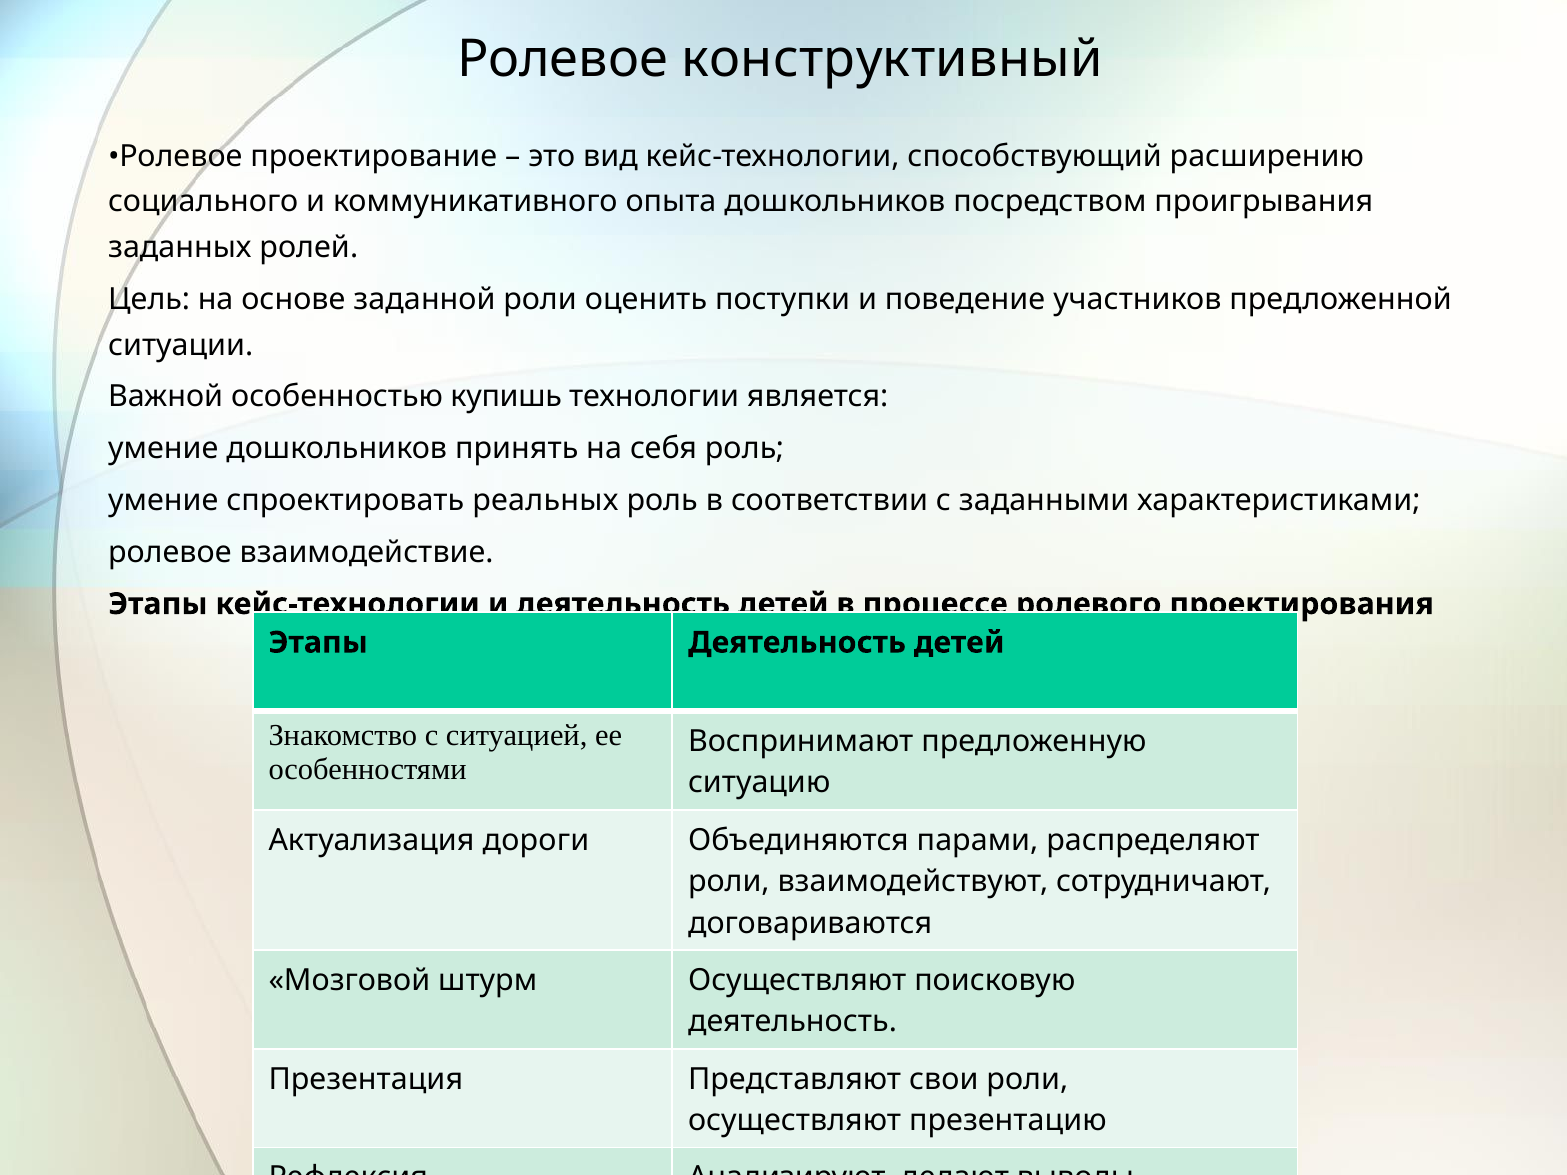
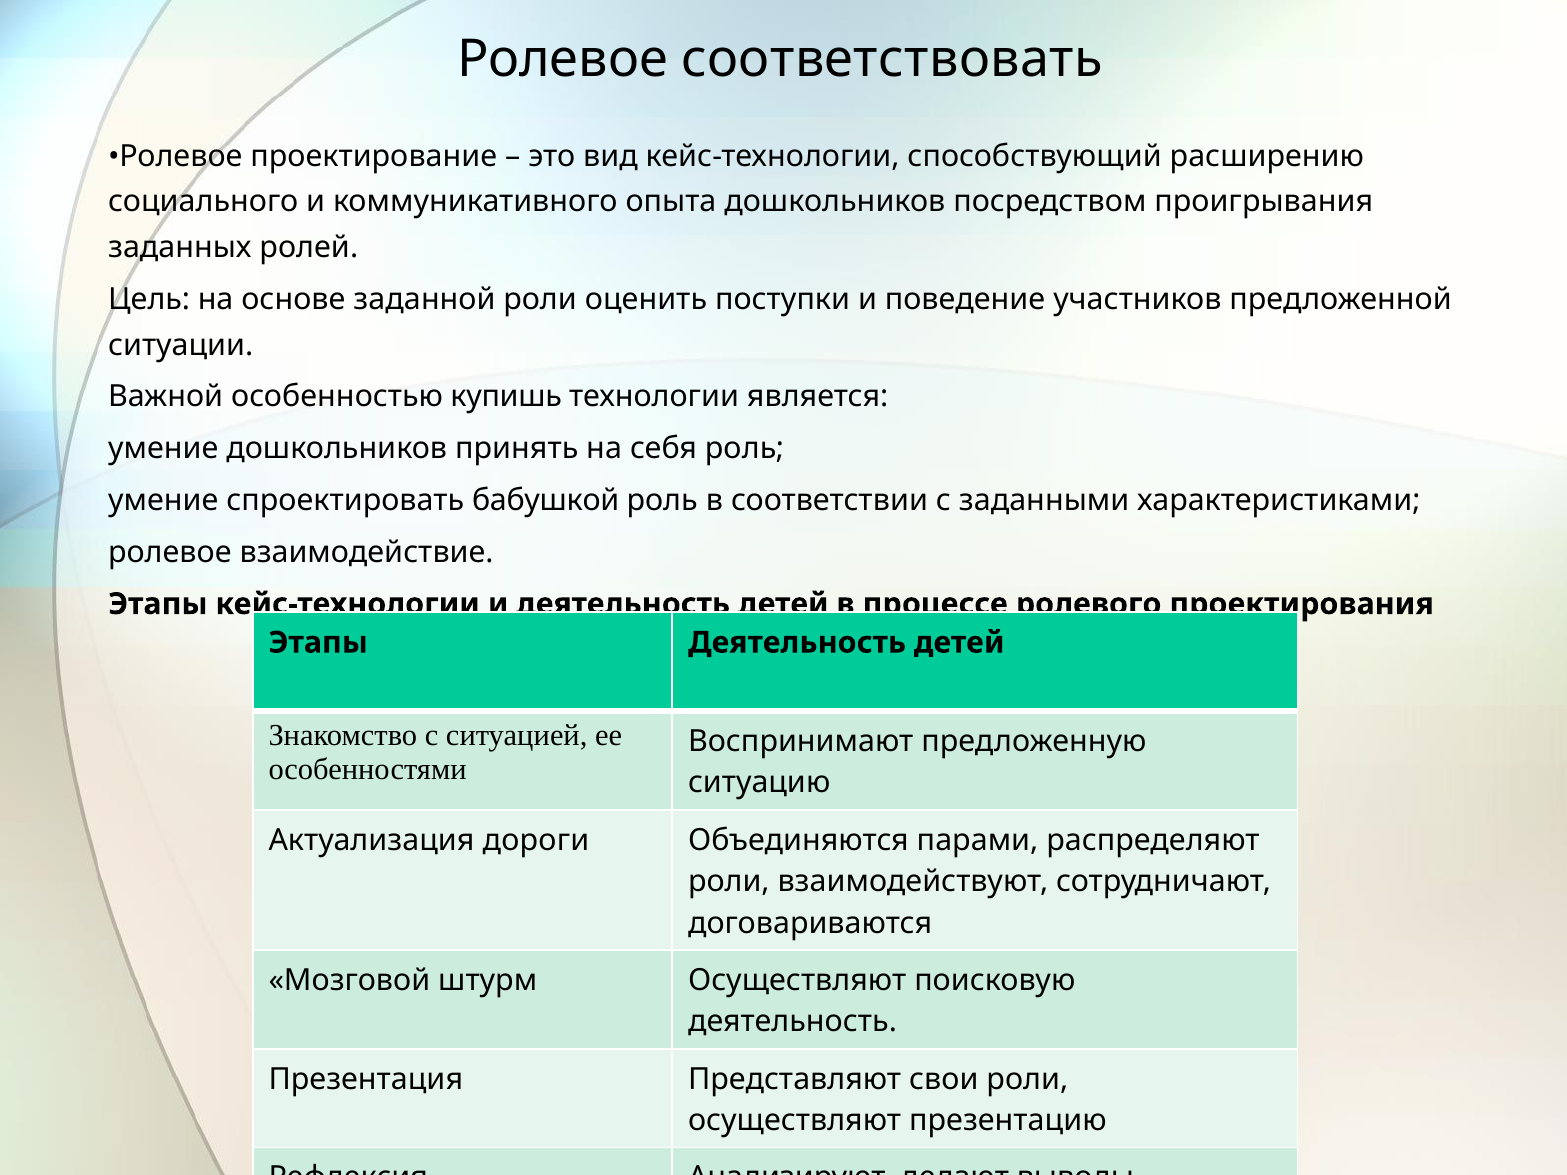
конструктивный: конструктивный -> соответствовать
реальных: реальных -> бабушкой
